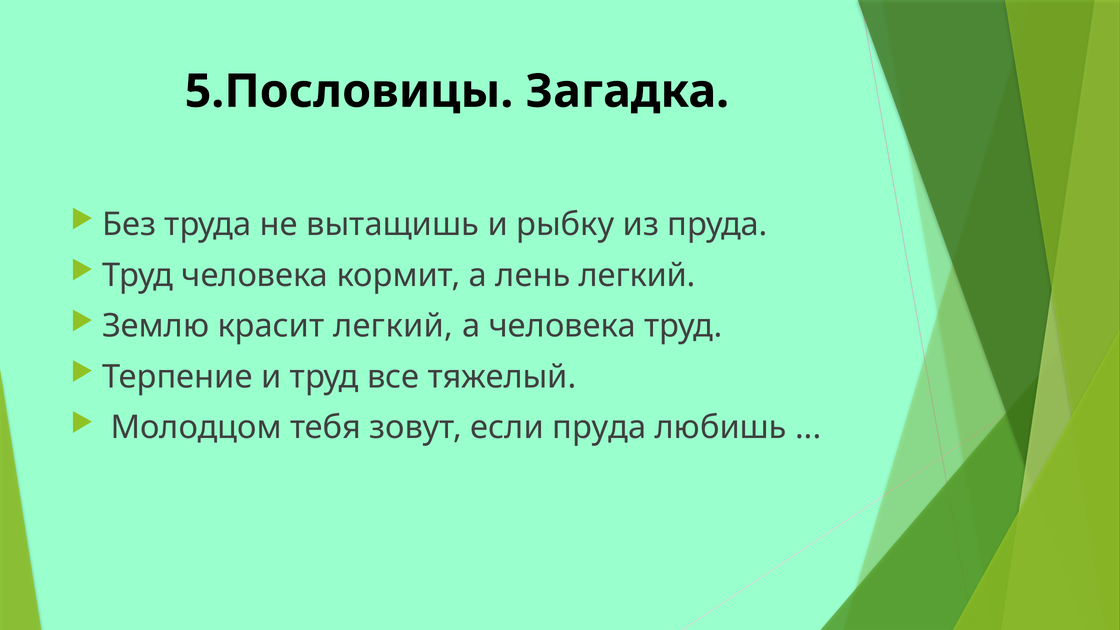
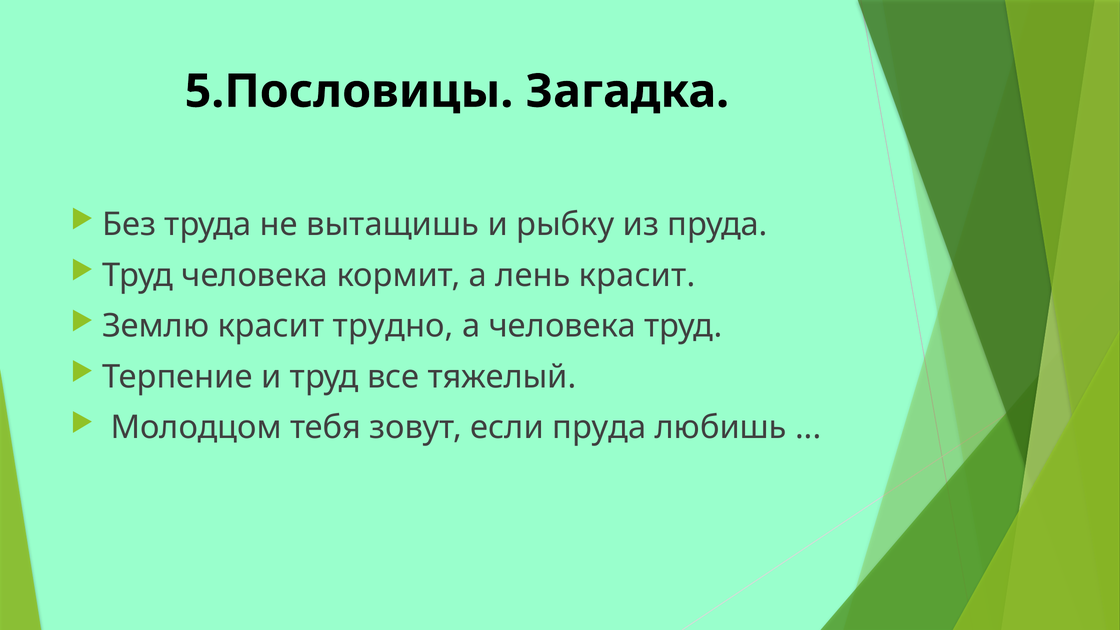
лень легкий: легкий -> красит
красит легкий: легкий -> трудно
